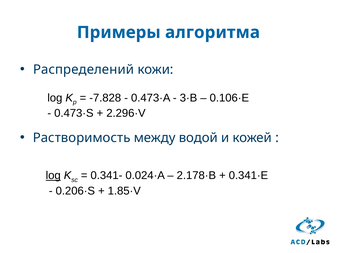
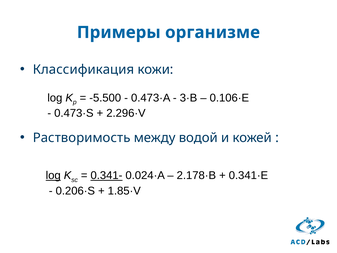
алгоритма: алгоритма -> организме
Распределений: Распределений -> Классификация
-7.828: -7.828 -> -5.500
0.341- underline: none -> present
